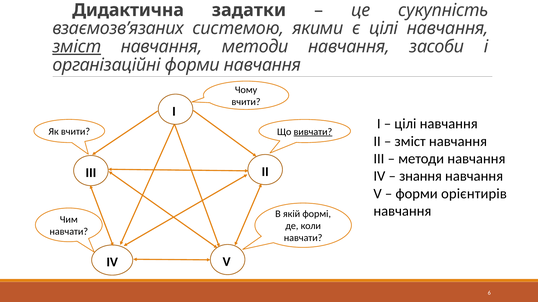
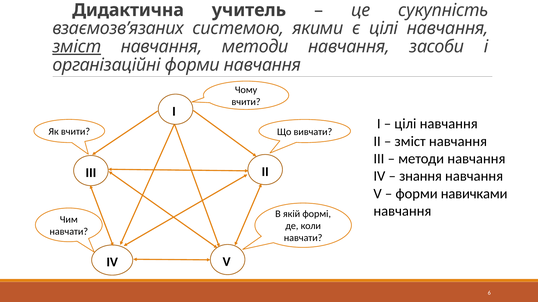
задатки: задатки -> учитель
вивчати underline: present -> none
орієнтирів: орієнтирів -> навичками
